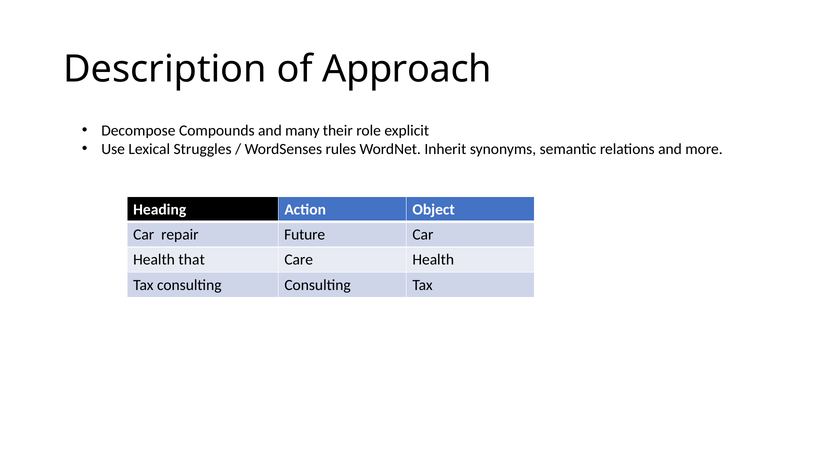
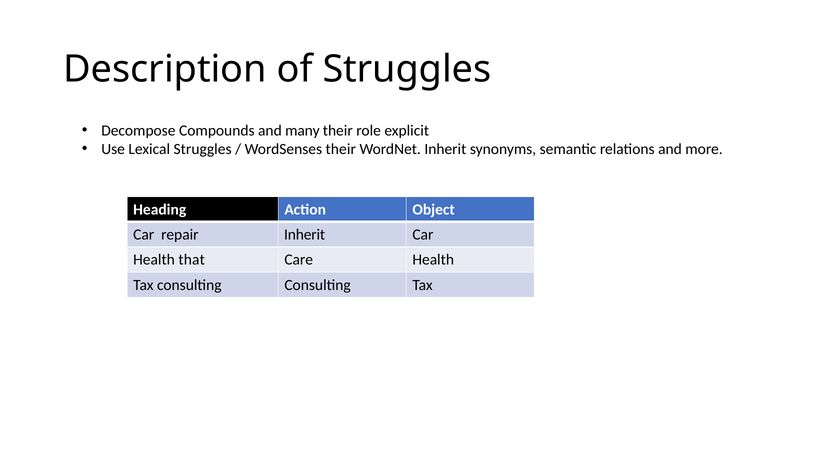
of Approach: Approach -> Struggles
WordSenses rules: rules -> their
repair Future: Future -> Inherit
